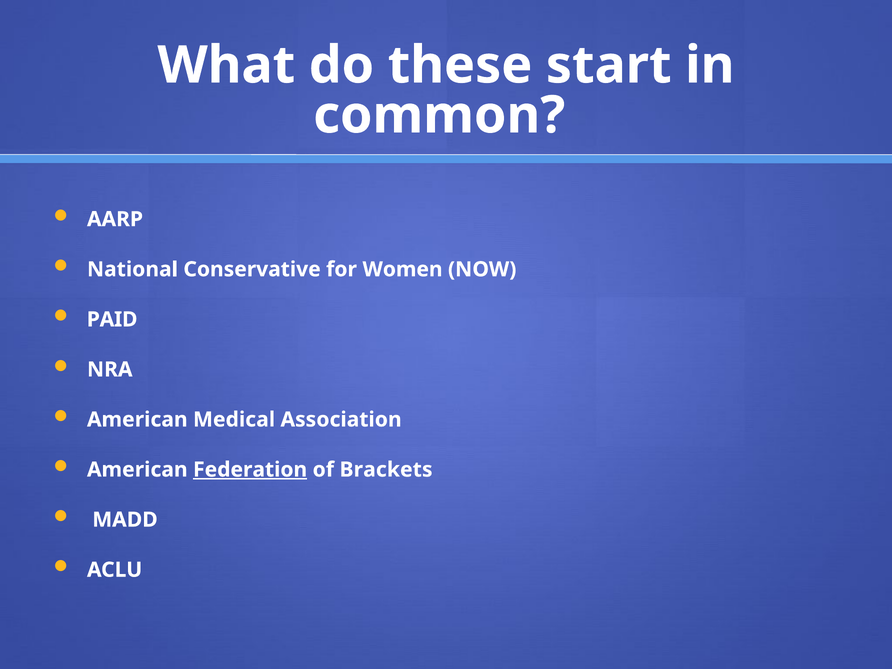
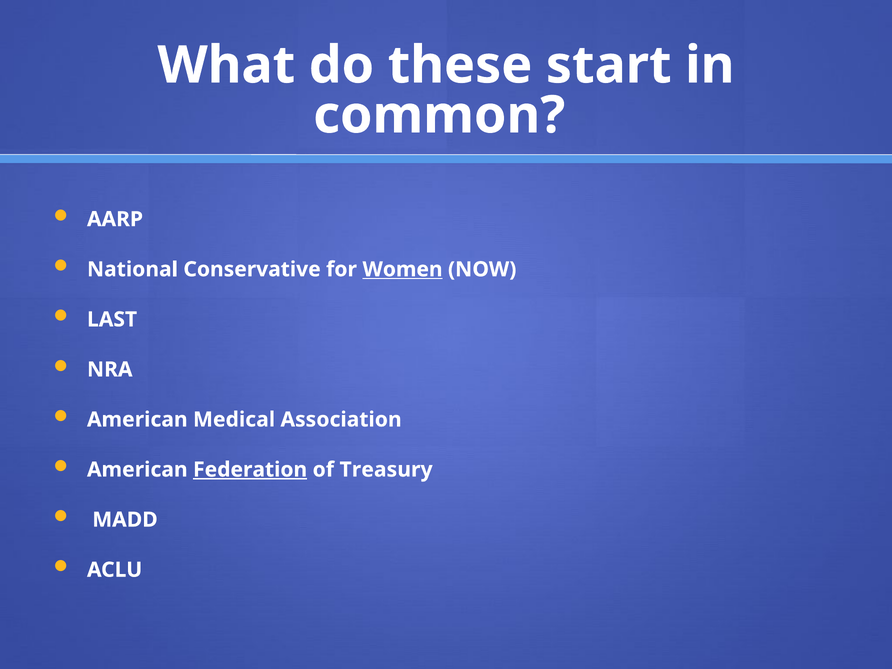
Women underline: none -> present
PAID: PAID -> LAST
Brackets: Brackets -> Treasury
